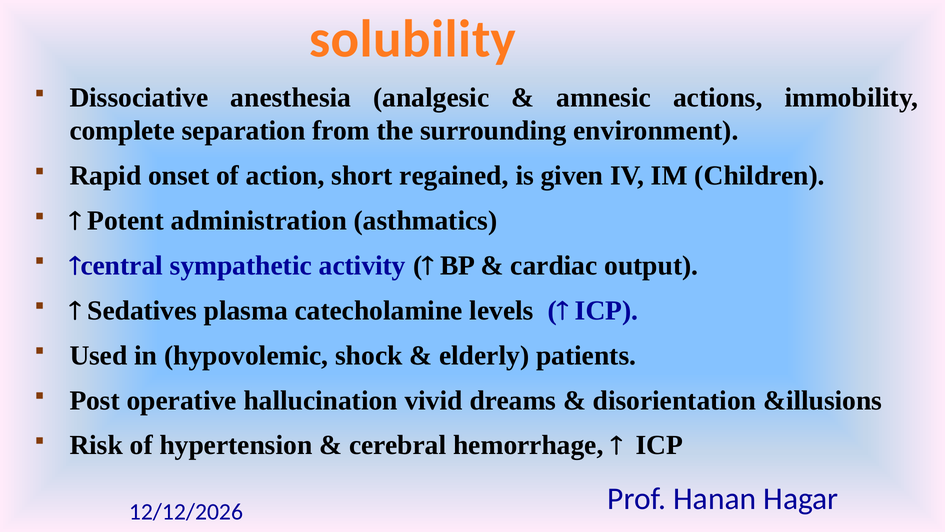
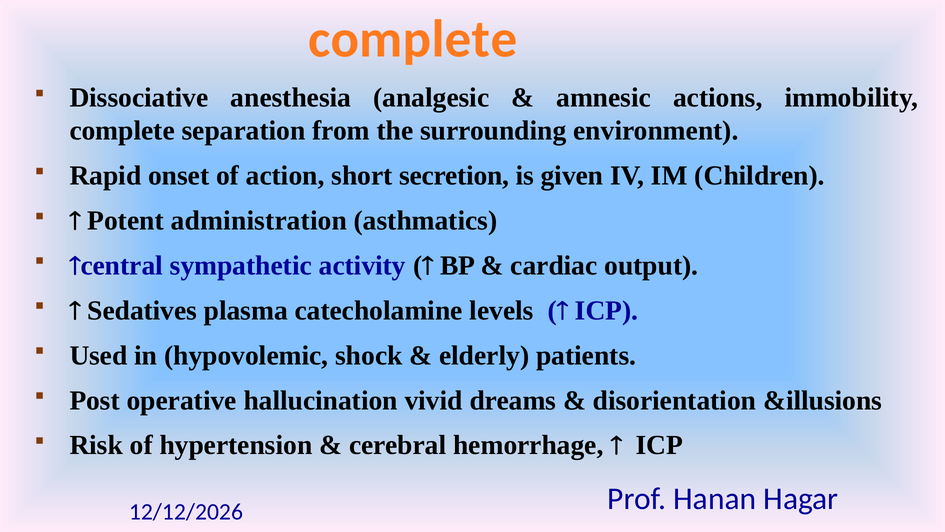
solubility at (413, 39): solubility -> complete
regained: regained -> secretion
